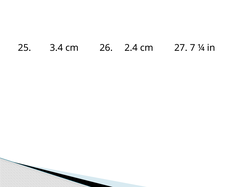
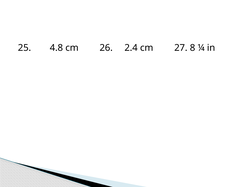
3.4: 3.4 -> 4.8
7: 7 -> 8
